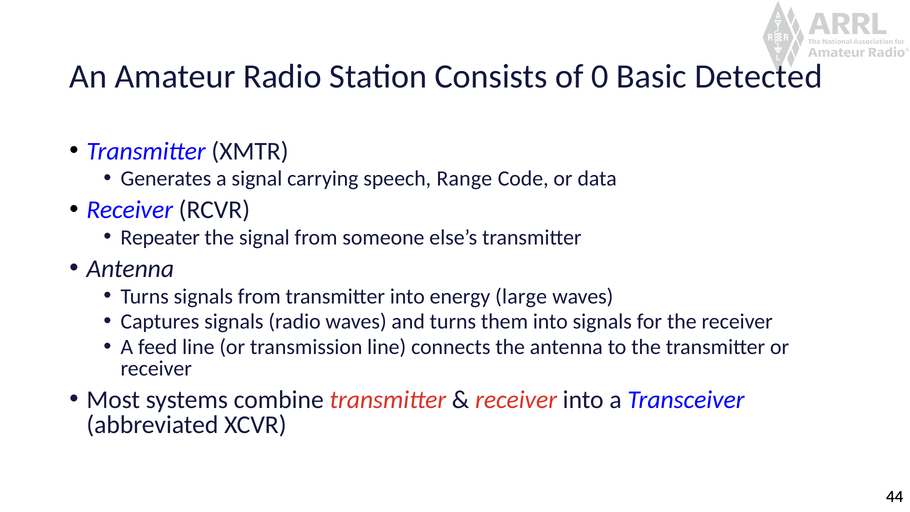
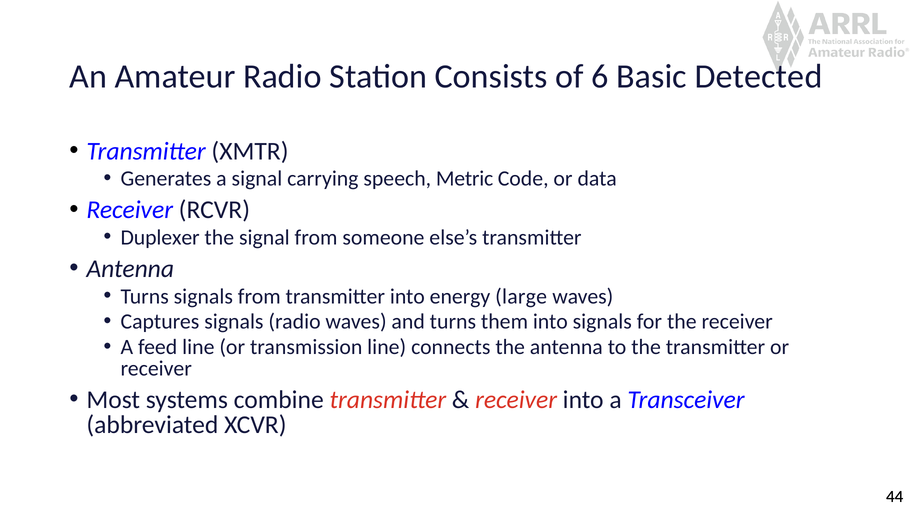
0: 0 -> 6
Range: Range -> Metric
Repeater: Repeater -> Duplexer
